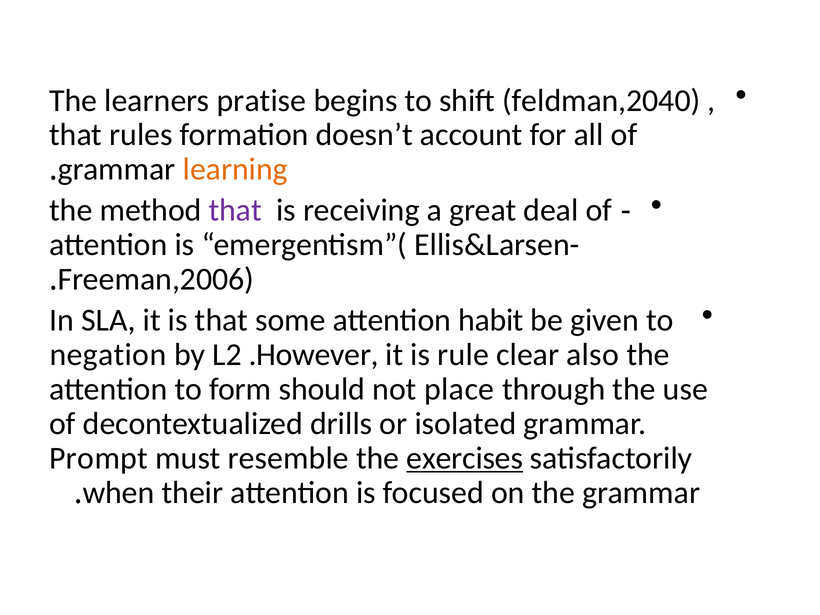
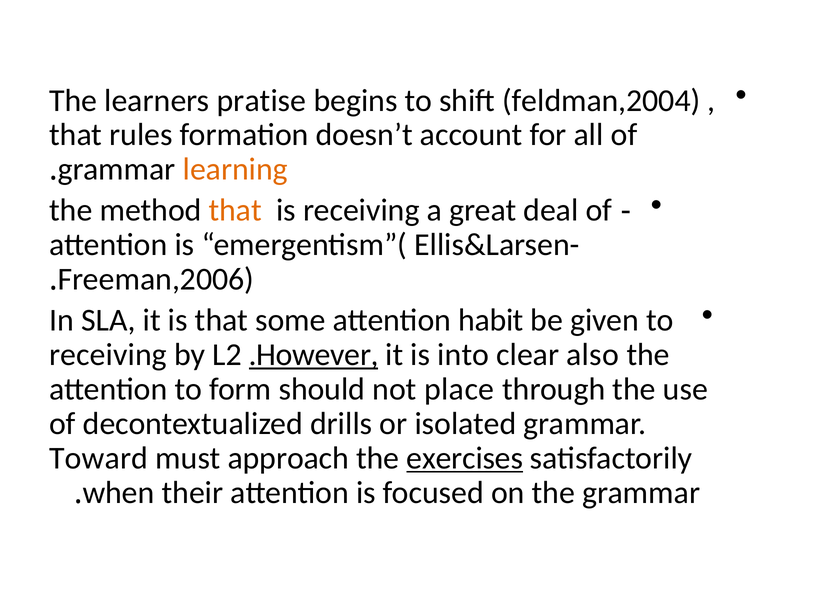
feldman,2040: feldman,2040 -> feldman,2004
that at (235, 210) colour: purple -> orange
negation at (108, 355): negation -> receiving
.However underline: none -> present
rule: rule -> into
Prompt: Prompt -> Toward
resemble: resemble -> approach
